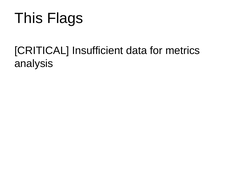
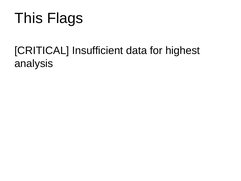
metrics: metrics -> highest
